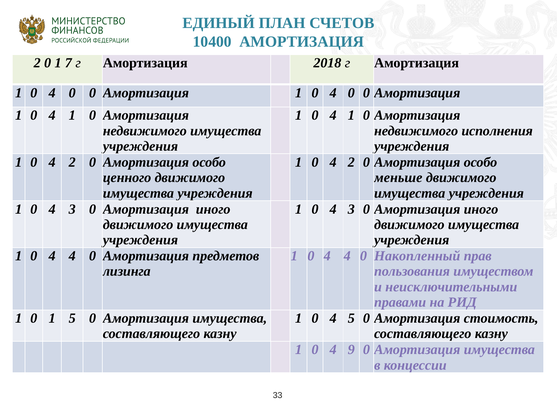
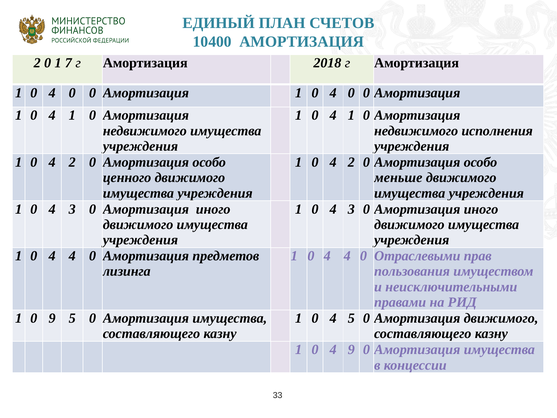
Накопленный: Накопленный -> Отраслевыми
1 0 1: 1 -> 9
Амортизация стоимость: стоимость -> движимого
